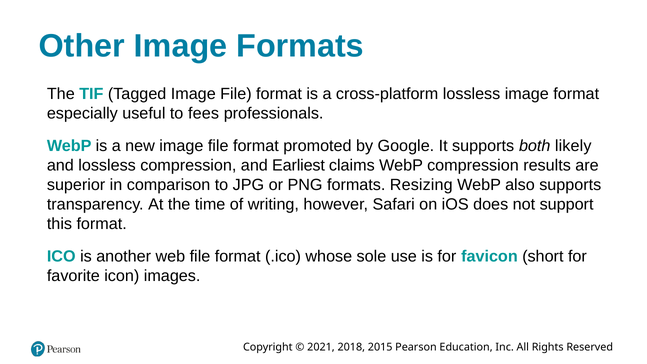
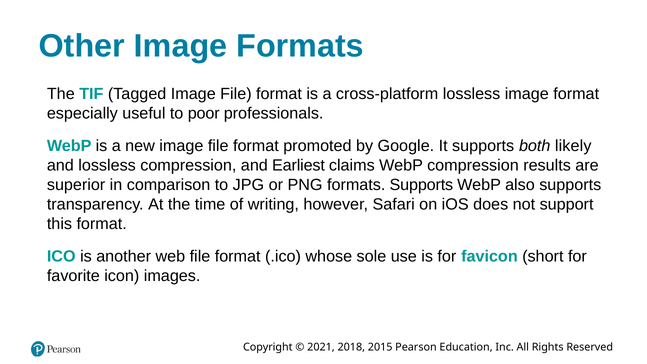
fees: fees -> poor
formats Resizing: Resizing -> Supports
